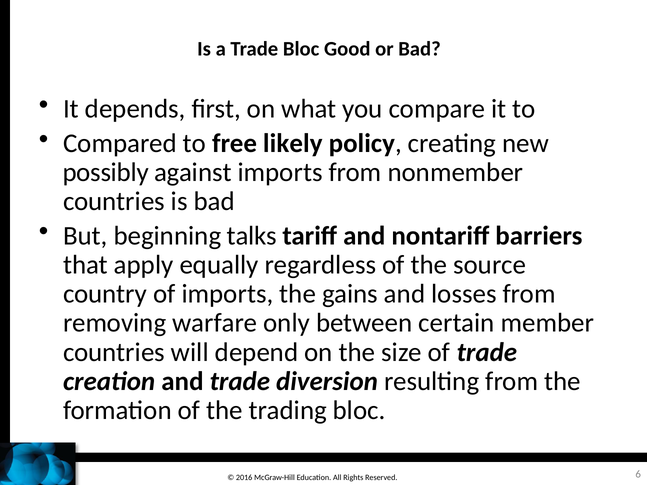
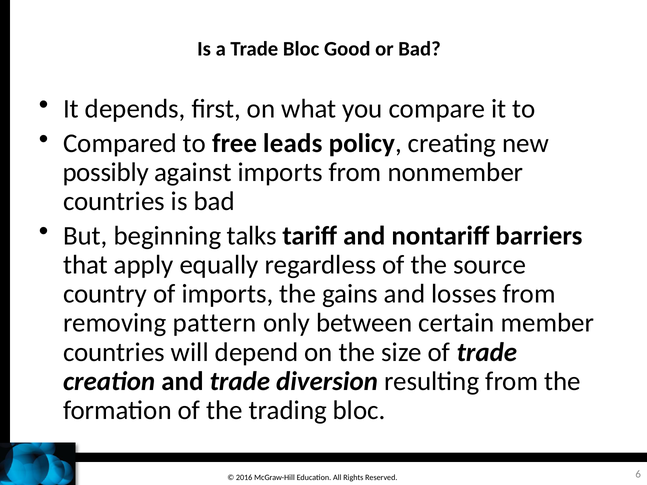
likely: likely -> leads
warfare: warfare -> pattern
